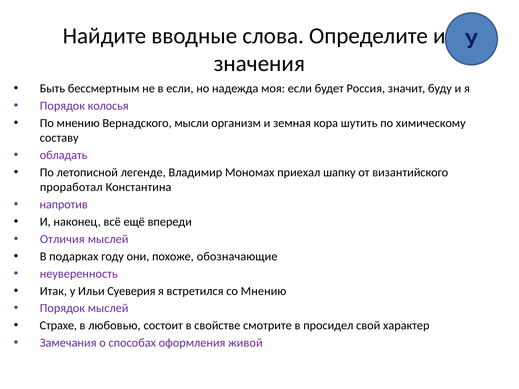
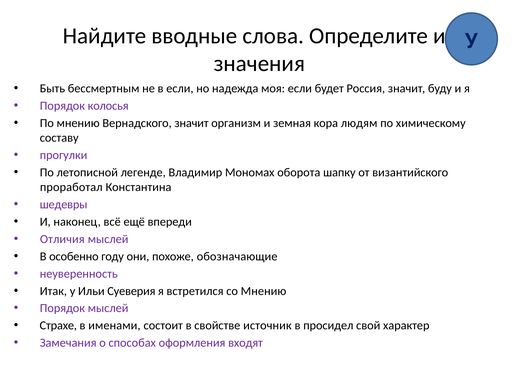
Вернадского мысли: мысли -> значит
шутить: шутить -> людям
обладать: обладать -> прогулки
приехал: приехал -> оборота
напротив: напротив -> шедевры
подарках: подарках -> особенно
любовью: любовью -> именами
смотрите: смотрите -> источник
живой: живой -> входят
